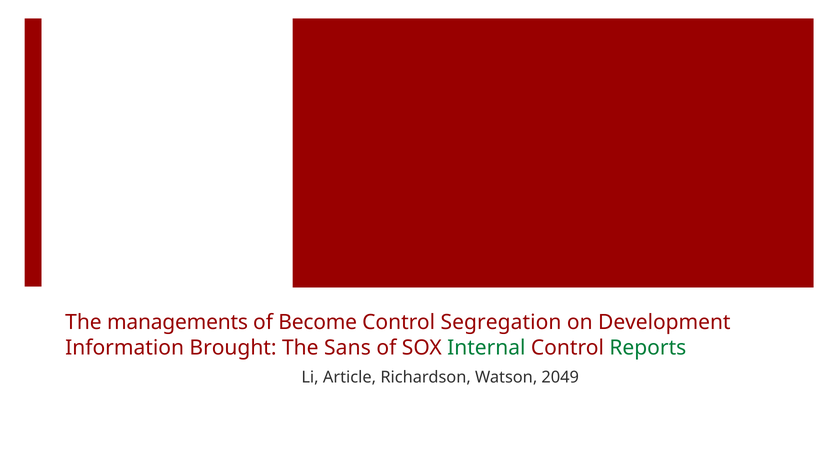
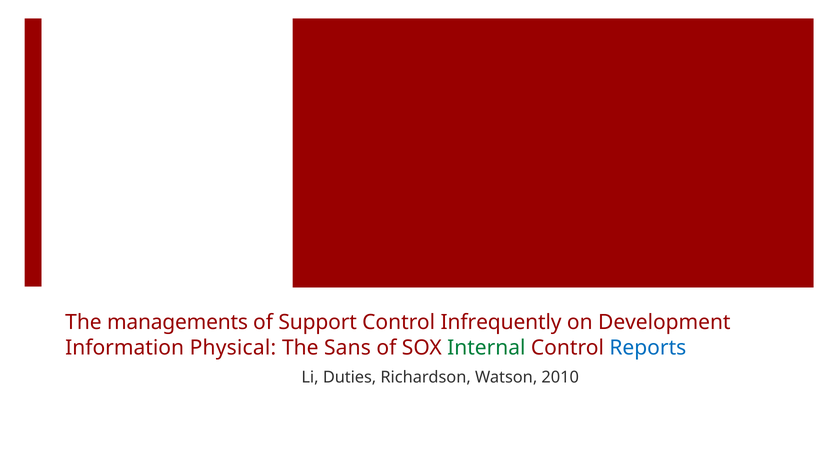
Become: Become -> Support
Segregation: Segregation -> Infrequently
Brought: Brought -> Physical
Reports colour: green -> blue
Article: Article -> Duties
2049: 2049 -> 2010
